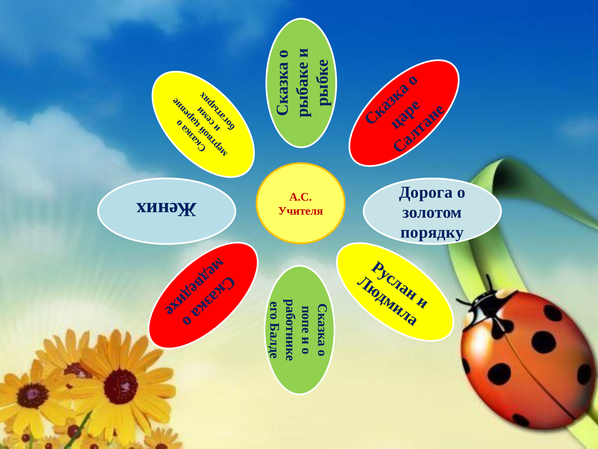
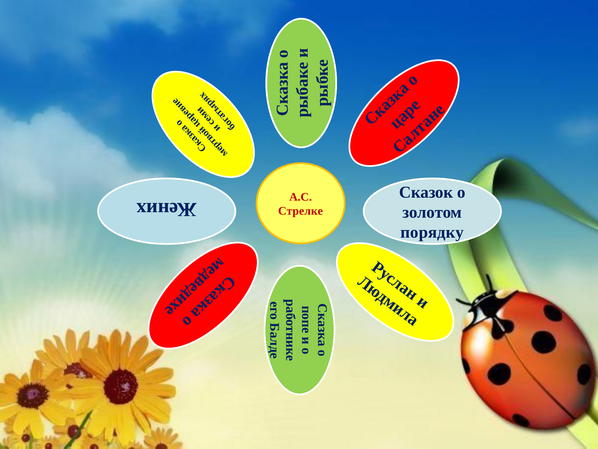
Дорога: Дорога -> Сказок
Учителя: Учителя -> Стрелке
